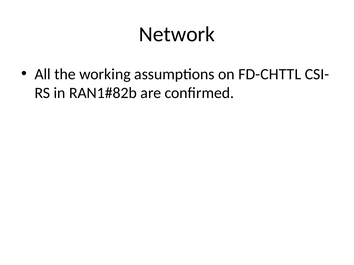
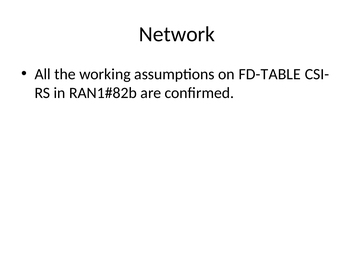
FD-CHTTL: FD-CHTTL -> FD-TABLE
